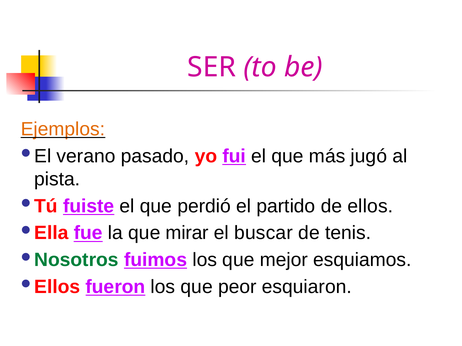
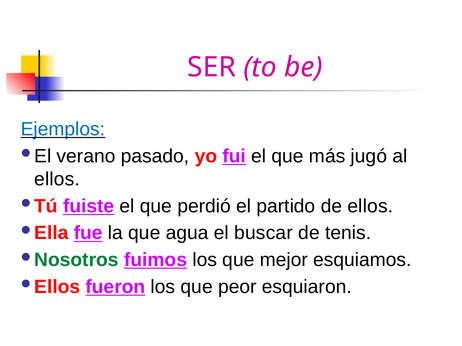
Ejemplos colour: orange -> blue
pista at (57, 179): pista -> ellos
mirar: mirar -> agua
